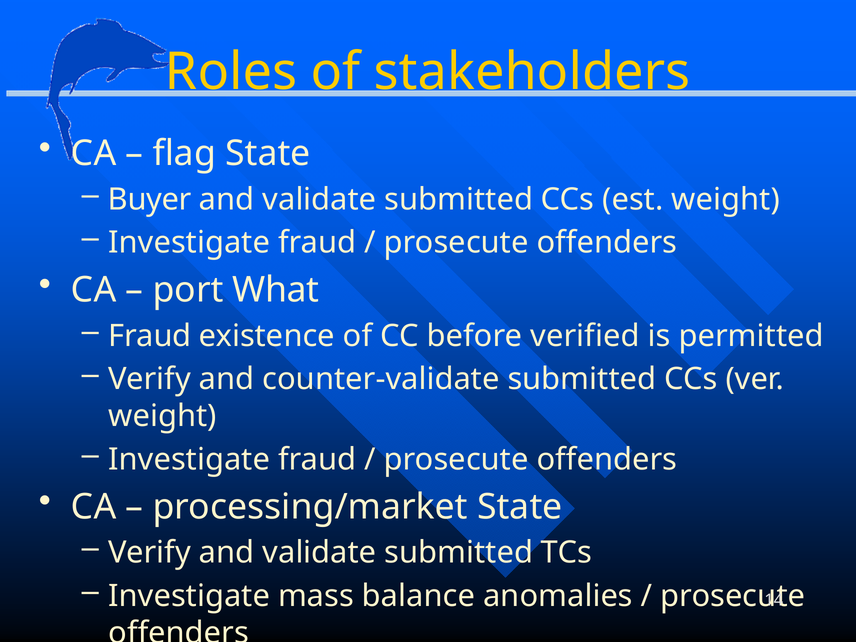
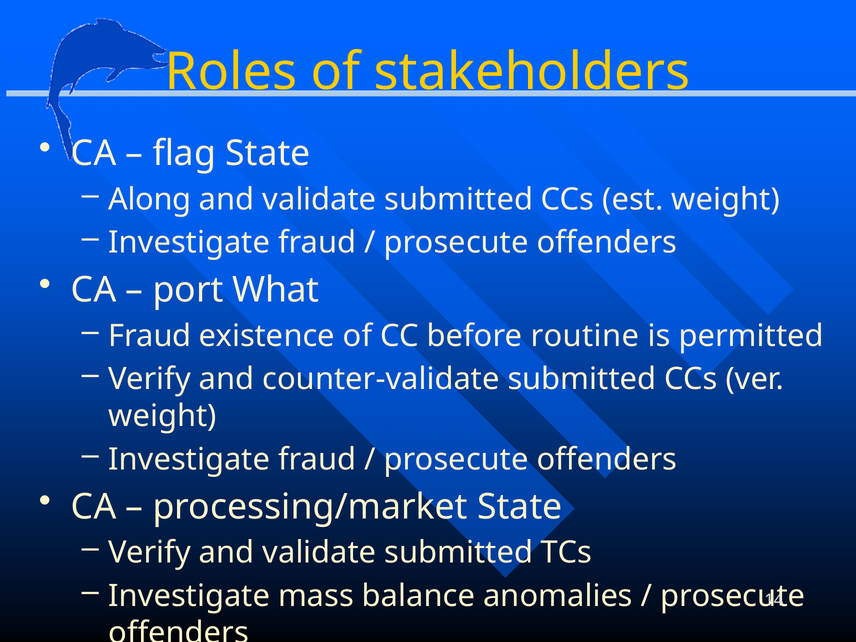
Buyer: Buyer -> Along
verified: verified -> routine
